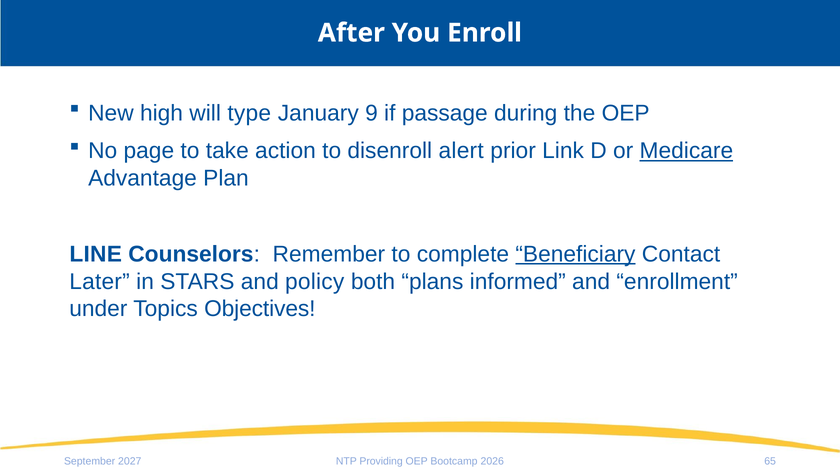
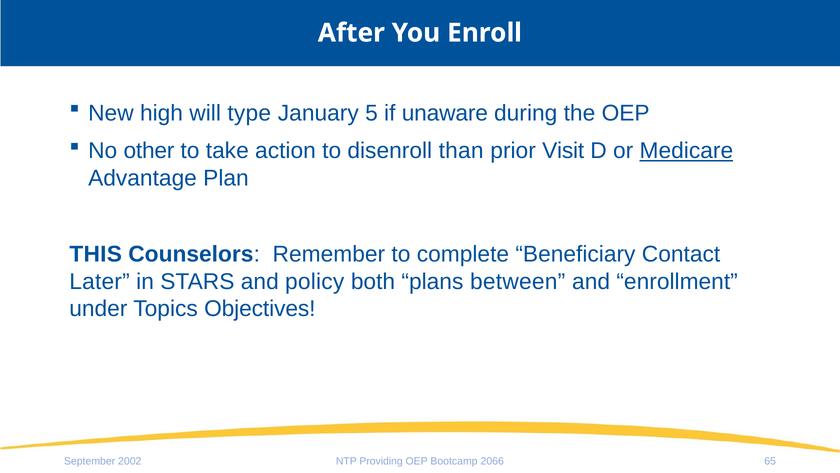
9: 9 -> 5
passage: passage -> unaware
page: page -> other
alert: alert -> than
Link: Link -> Visit
LINE: LINE -> THIS
Beneficiary underline: present -> none
informed: informed -> between
2027: 2027 -> 2002
2026: 2026 -> 2066
